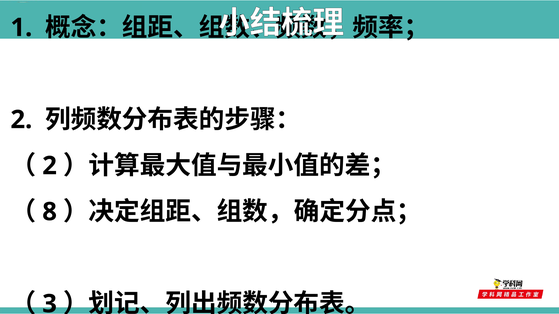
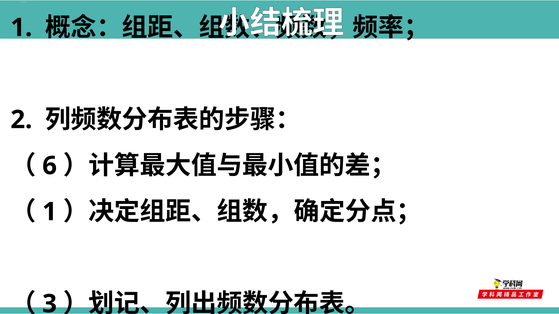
2 at (50, 166): 2 -> 6
8 at (50, 212): 8 -> 1
